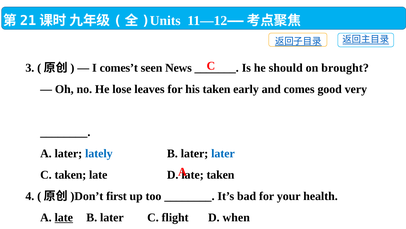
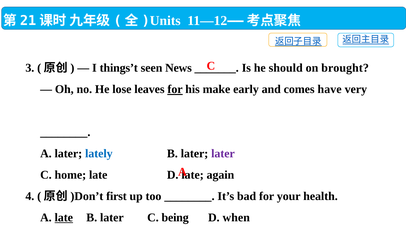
comes’t: comes’t -> things’t
for at (175, 89) underline: none -> present
his taken: taken -> make
good: good -> have
later at (223, 153) colour: blue -> purple
C taken: taken -> home
taken at (220, 174): taken -> again
flight: flight -> being
